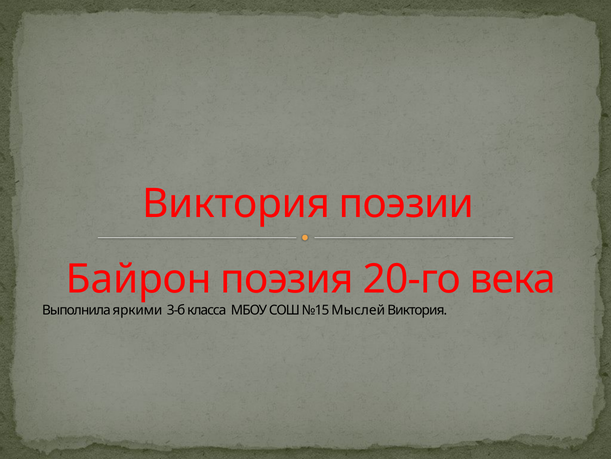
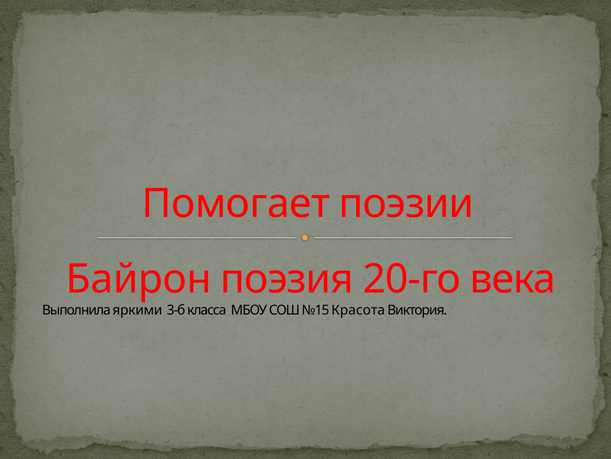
Виктория at (236, 204): Виктория -> Помогает
Мыслей: Мыслей -> Красота
